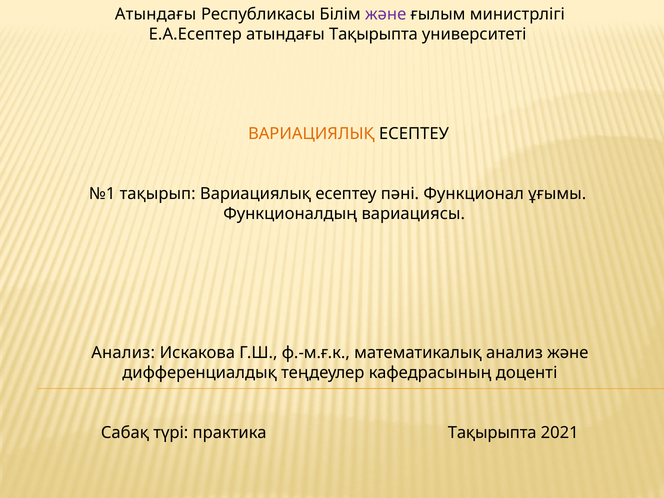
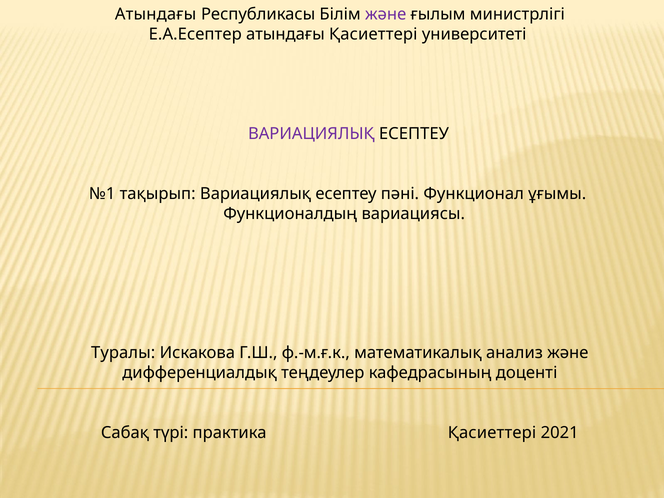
атындағы Тақырыпта: Тақырыпта -> Қасиеттері
ВАРИАЦИЯЛЫҚ at (311, 134) colour: orange -> purple
Анализ at (123, 353): Анализ -> Туралы
практика Тақырыпта: Тақырыпта -> Қасиеттері
